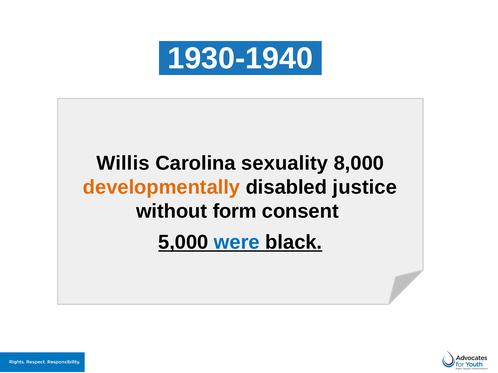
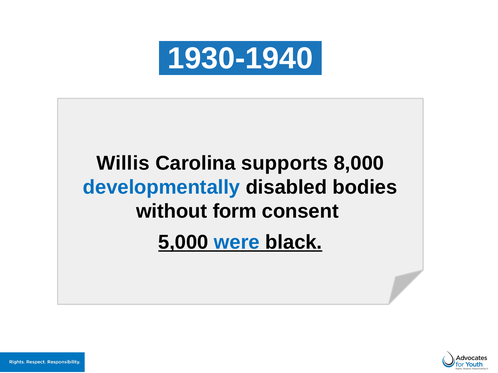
sexuality: sexuality -> supports
developmentally colour: orange -> blue
justice: justice -> bodies
